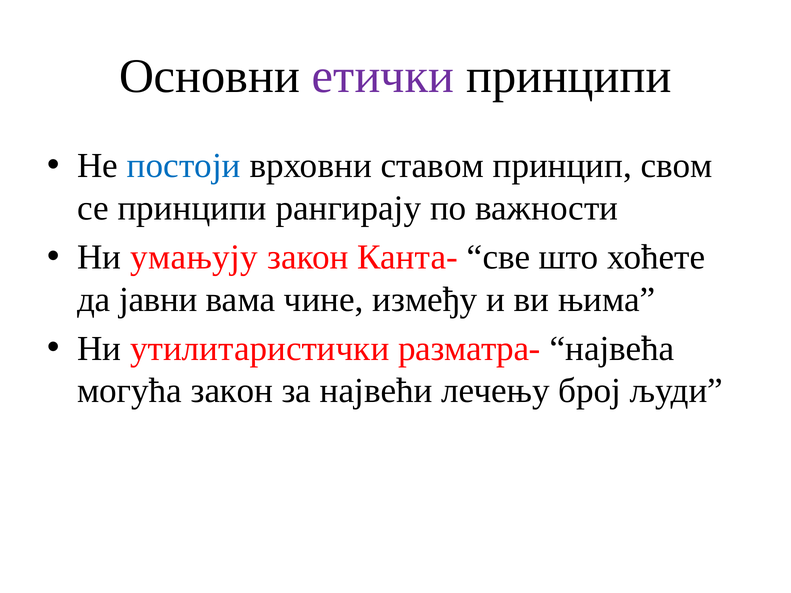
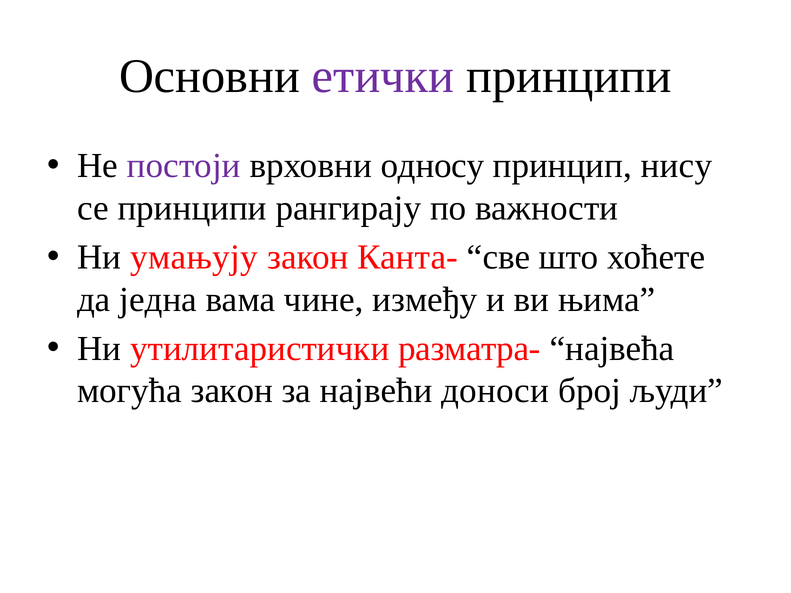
постоји colour: blue -> purple
ставом: ставом -> oдносу
свом: свом -> нису
јавни: јавни -> једна
лечењу: лечењу -> доноси
